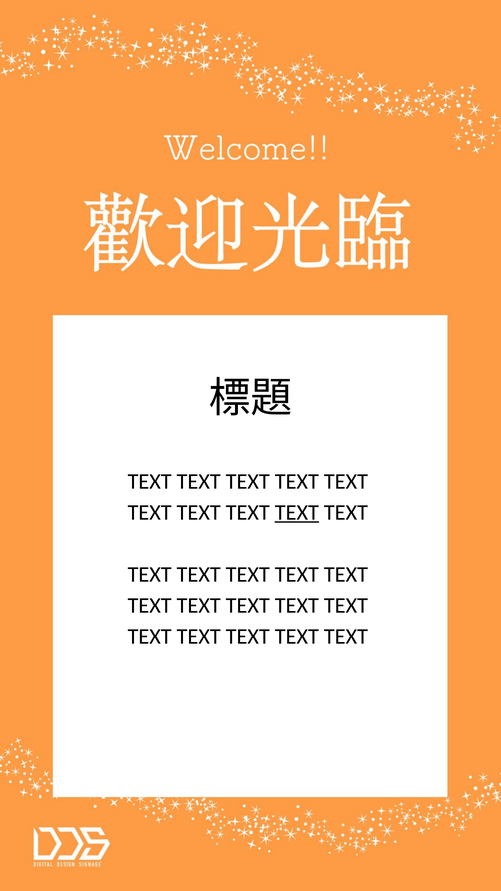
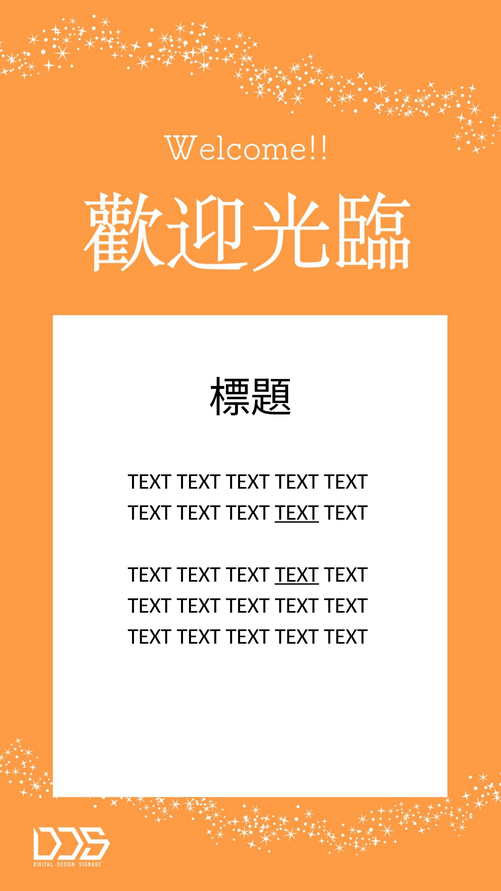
TEXT at (297, 574) underline: none -> present
